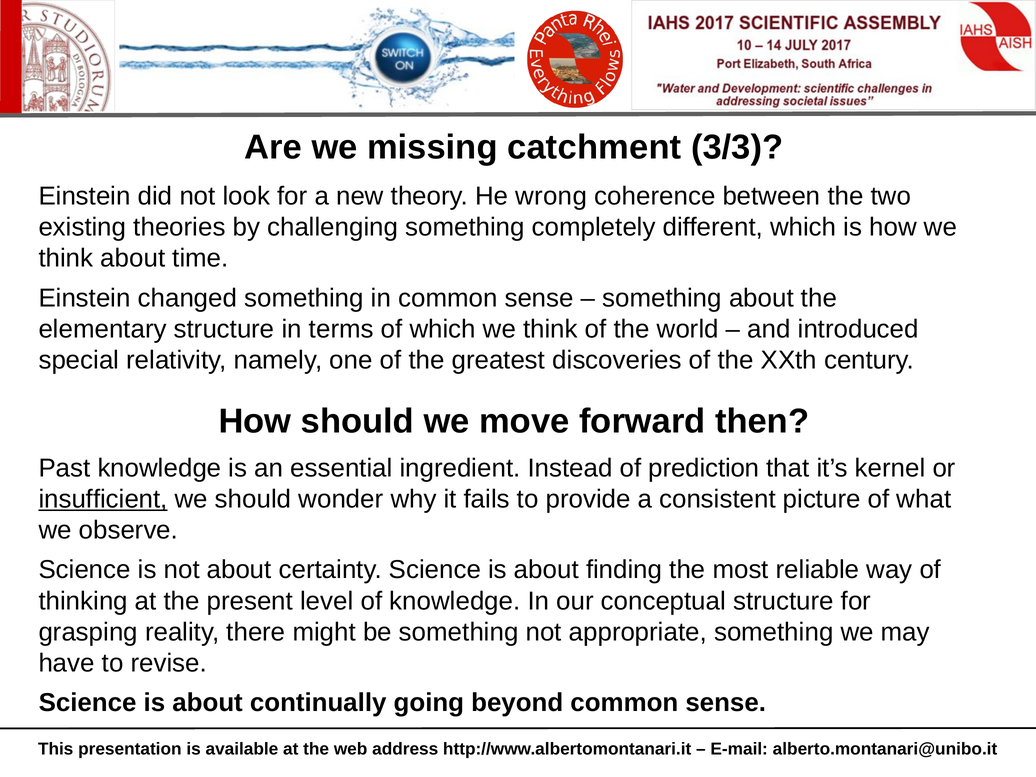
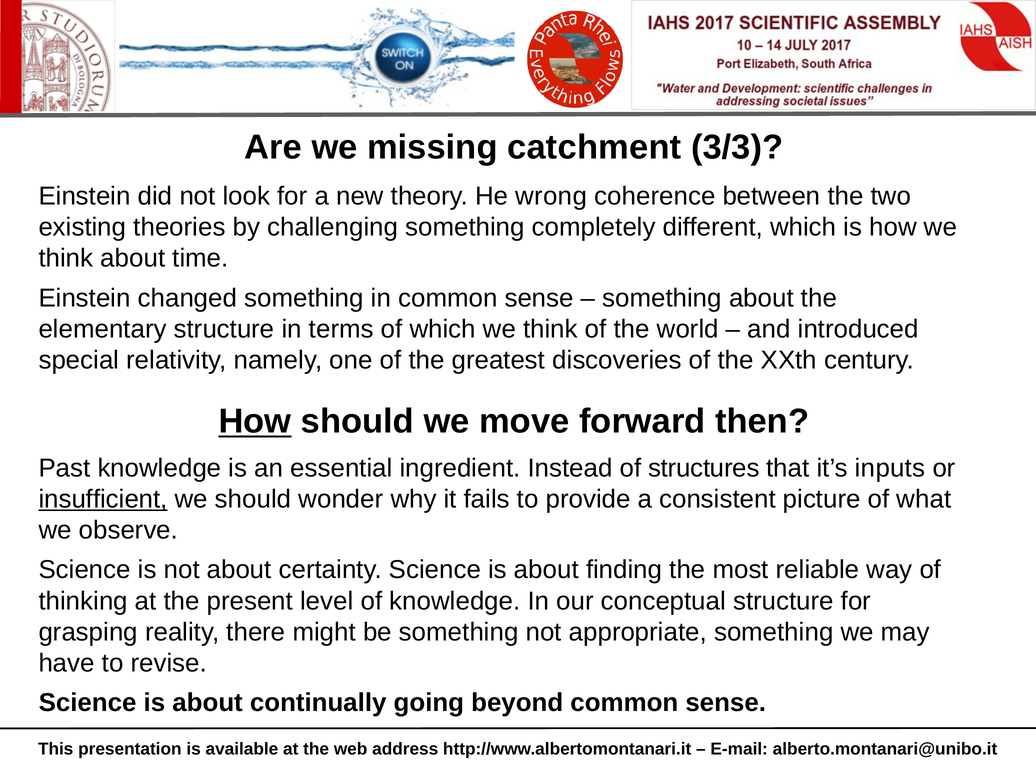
How at (255, 422) underline: none -> present
prediction: prediction -> structures
kernel: kernel -> inputs
